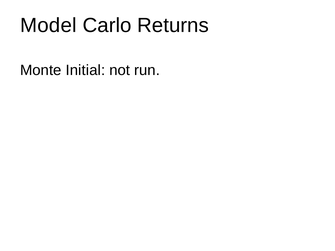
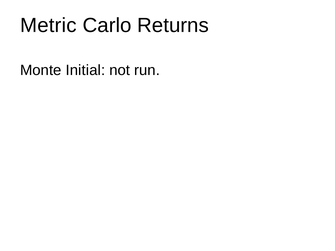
Model: Model -> Metric
